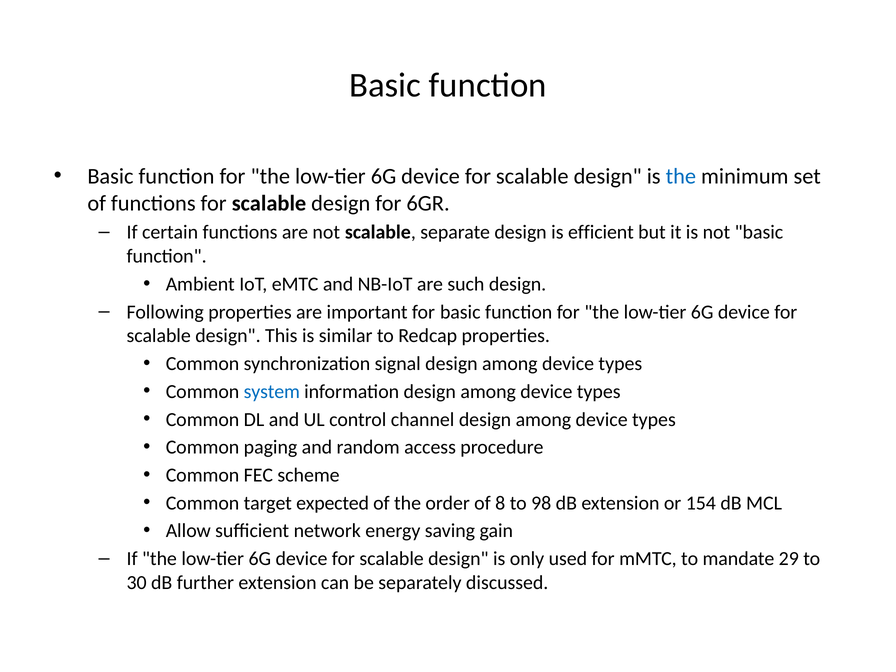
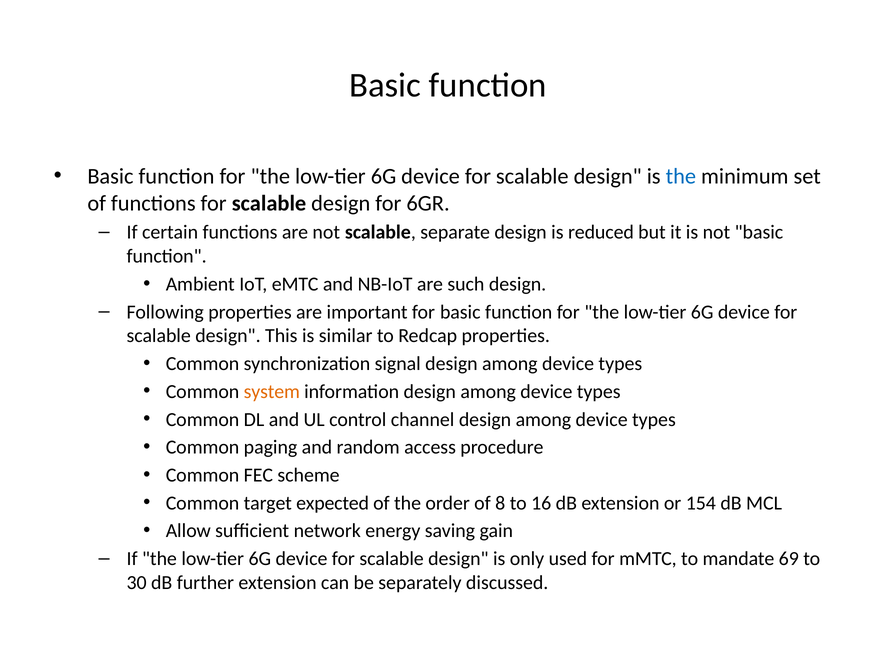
efficient: efficient -> reduced
system colour: blue -> orange
98: 98 -> 16
29: 29 -> 69
